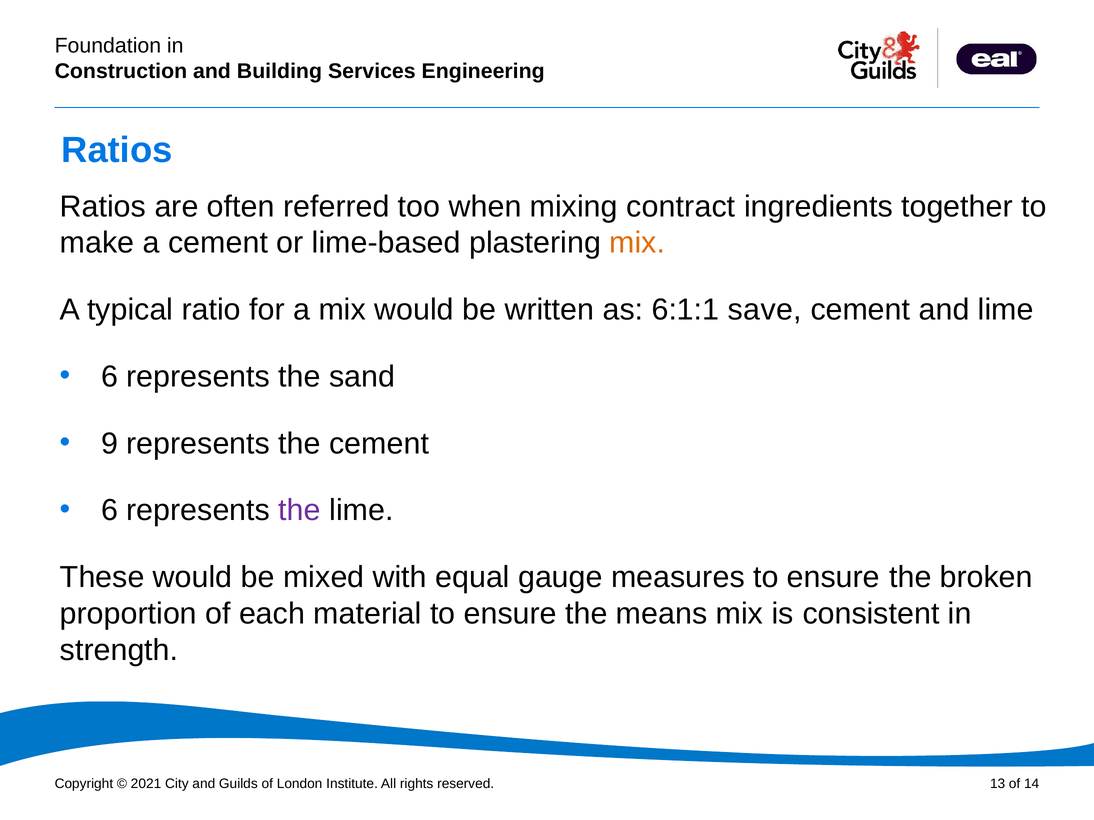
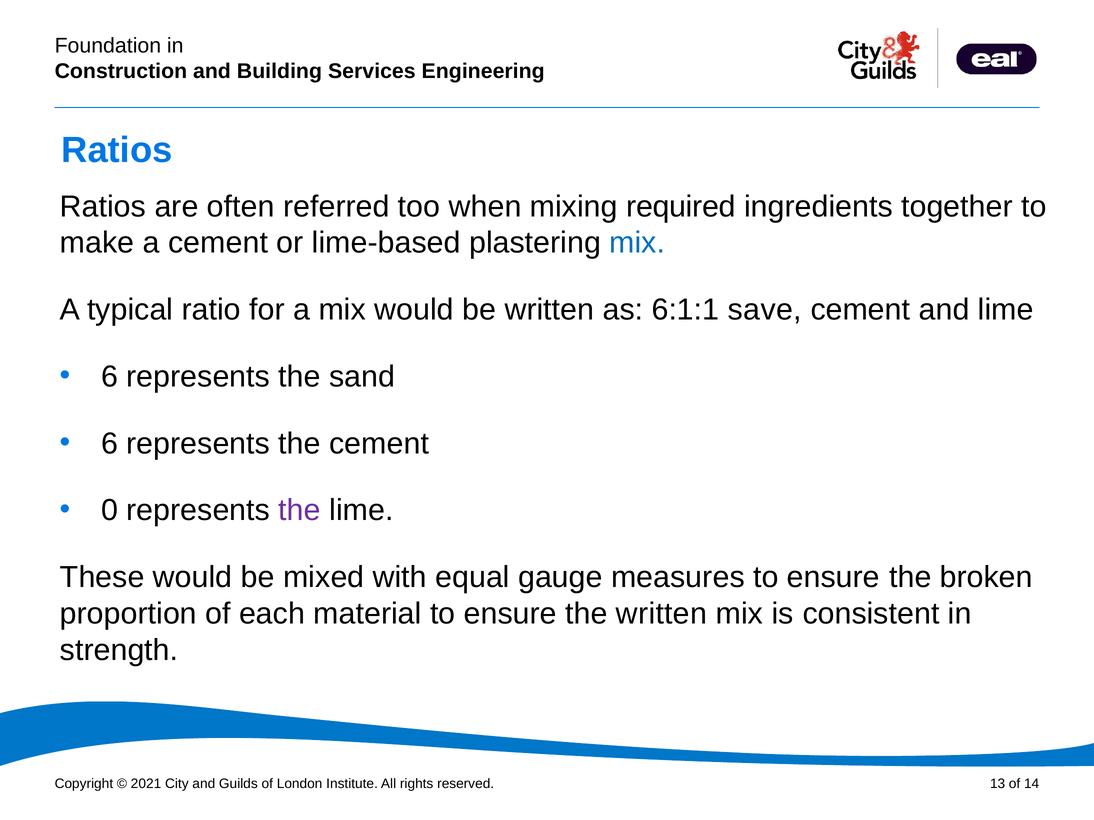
contract: contract -> required
mix at (637, 243) colour: orange -> blue
9 at (109, 444): 9 -> 6
6 at (109, 511): 6 -> 0
the means: means -> written
